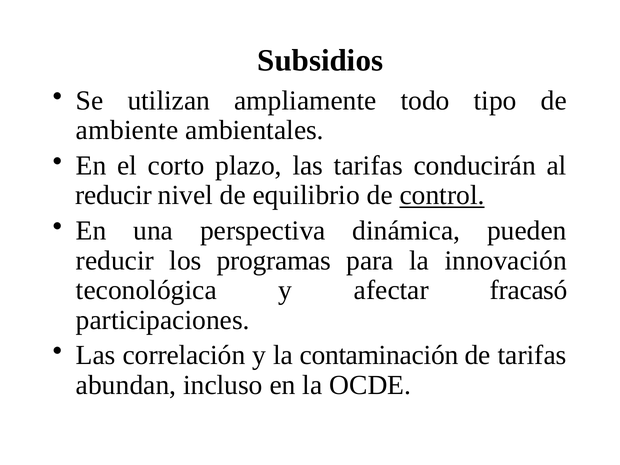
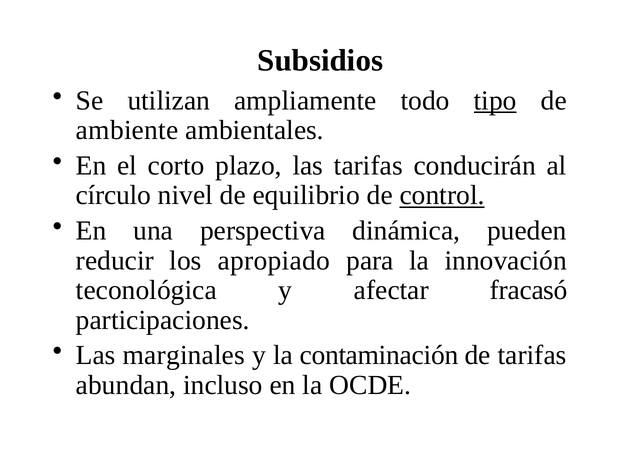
tipo underline: none -> present
reducir at (114, 195): reducir -> círculo
programas: programas -> apropiado
correlación: correlación -> marginales
